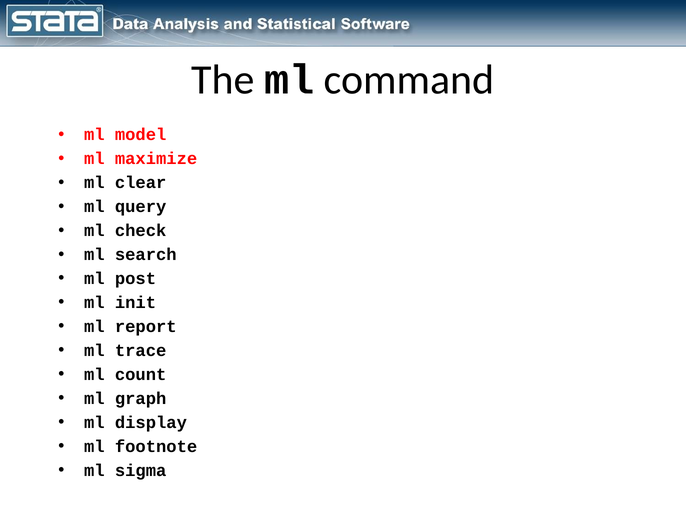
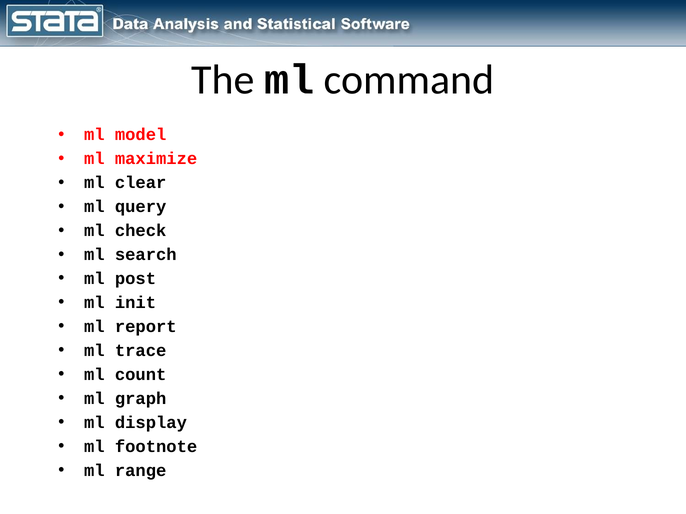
sigma: sigma -> range
